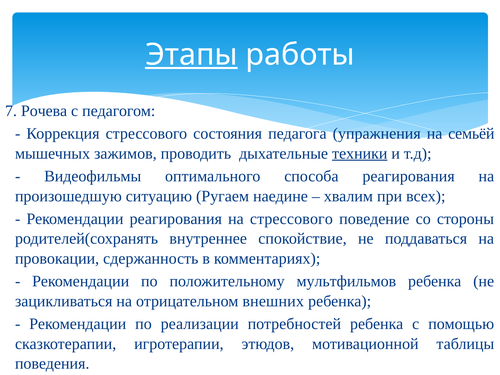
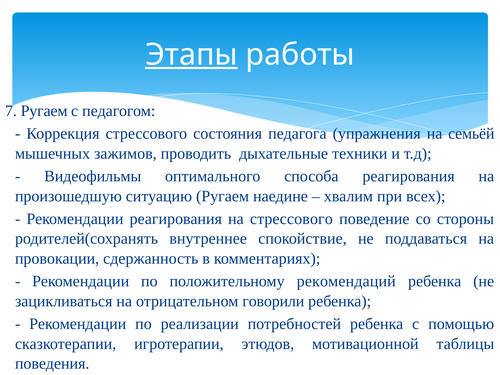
7 Рочева: Рочева -> Ругаем
техники underline: present -> none
мультфильмов: мультфильмов -> рекомендаций
внешних: внешних -> говорили
